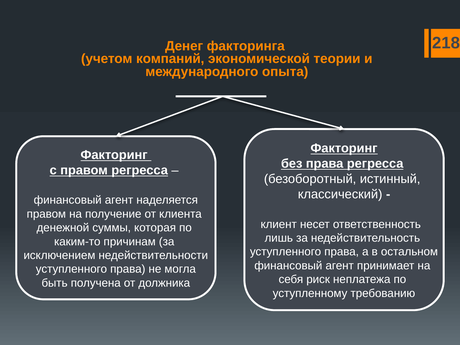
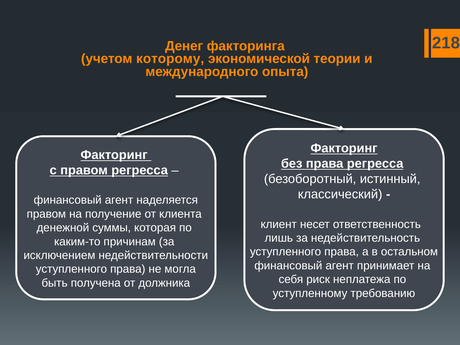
компаний: компаний -> которому
